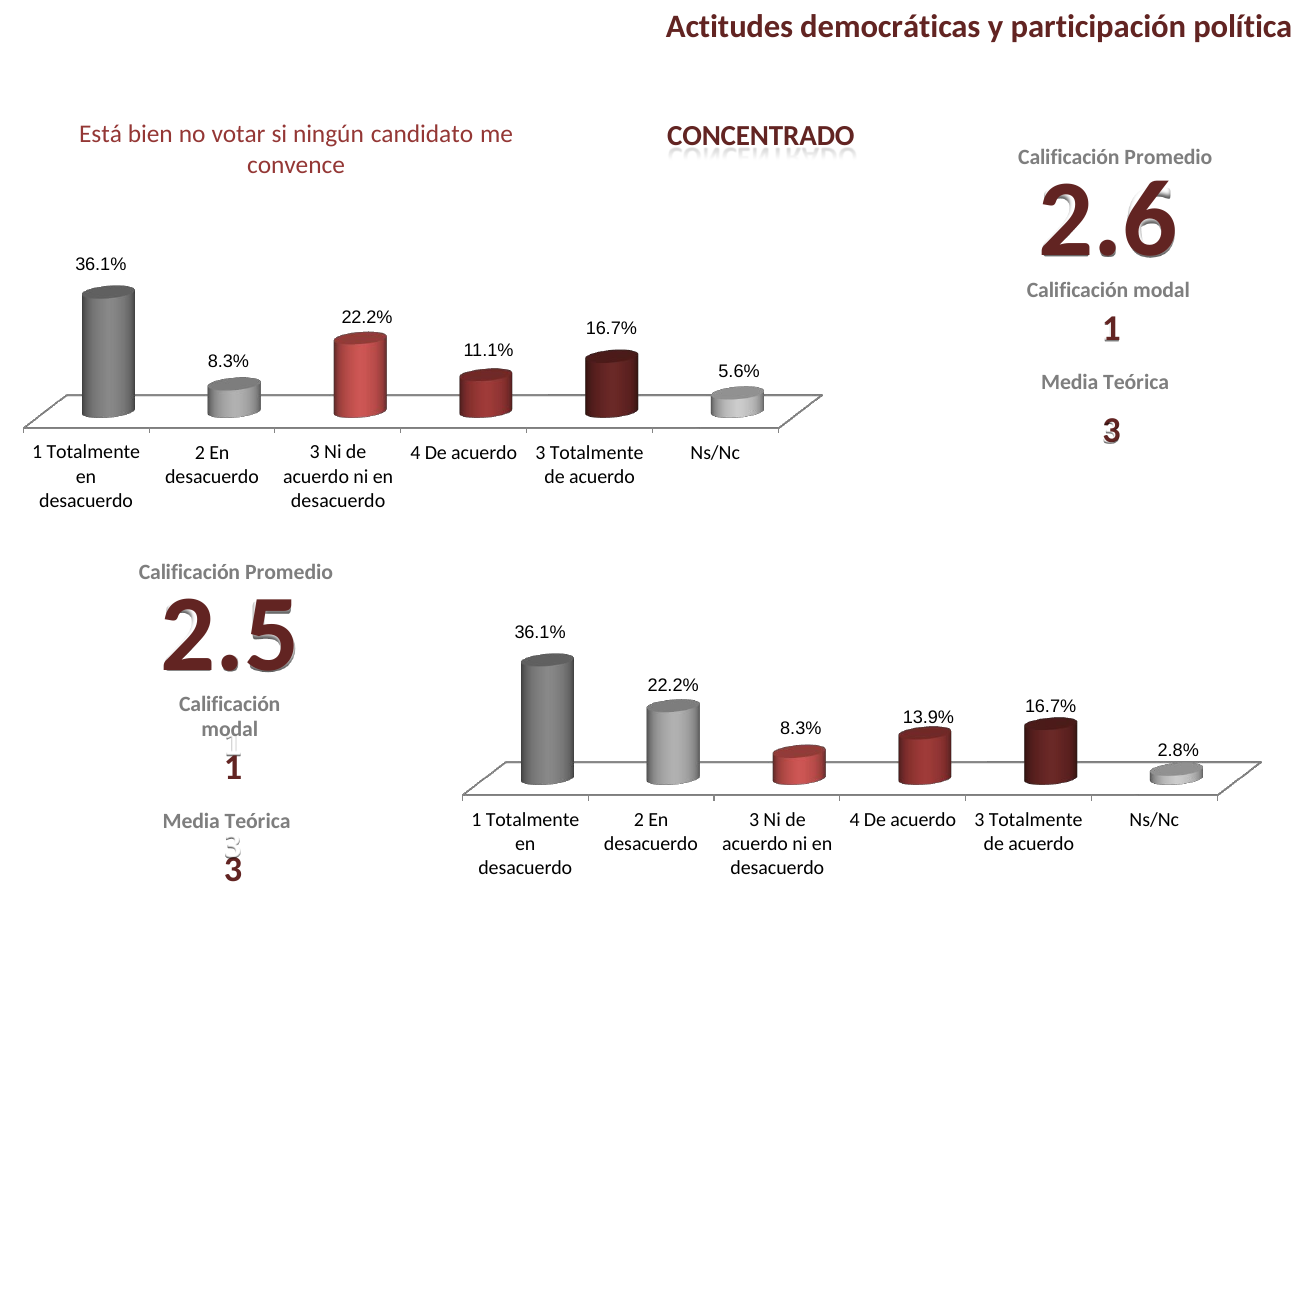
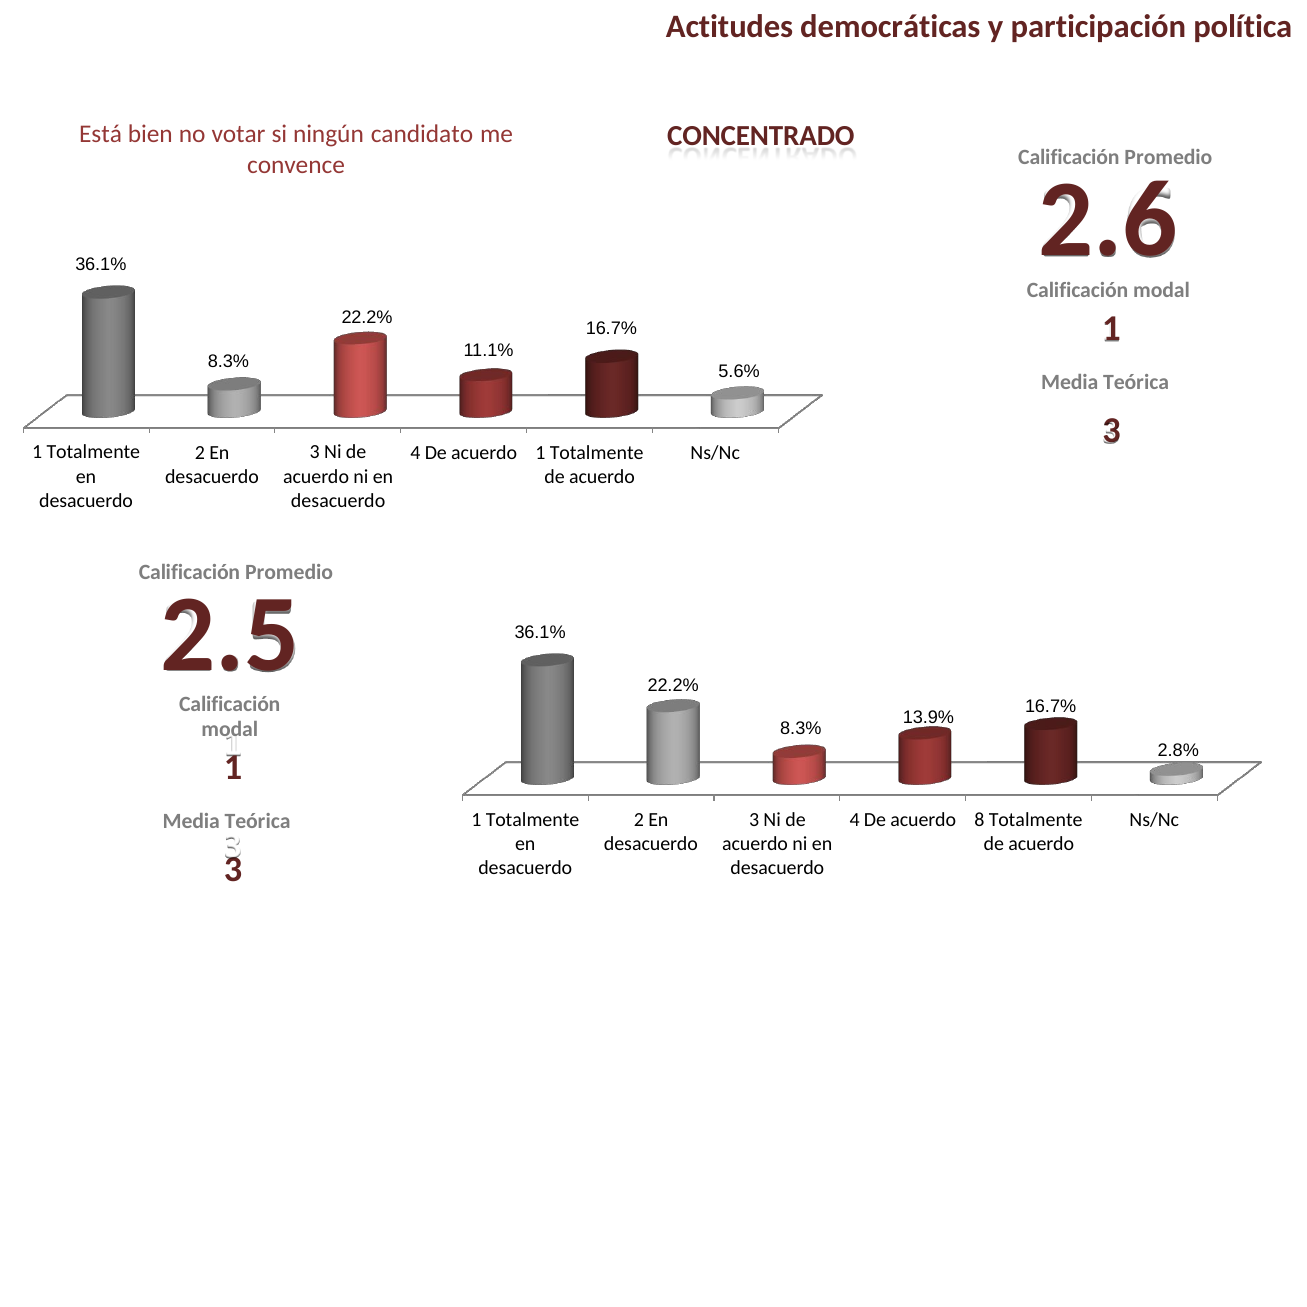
3 at (541, 453): 3 -> 1
3 at (980, 820): 3 -> 8
